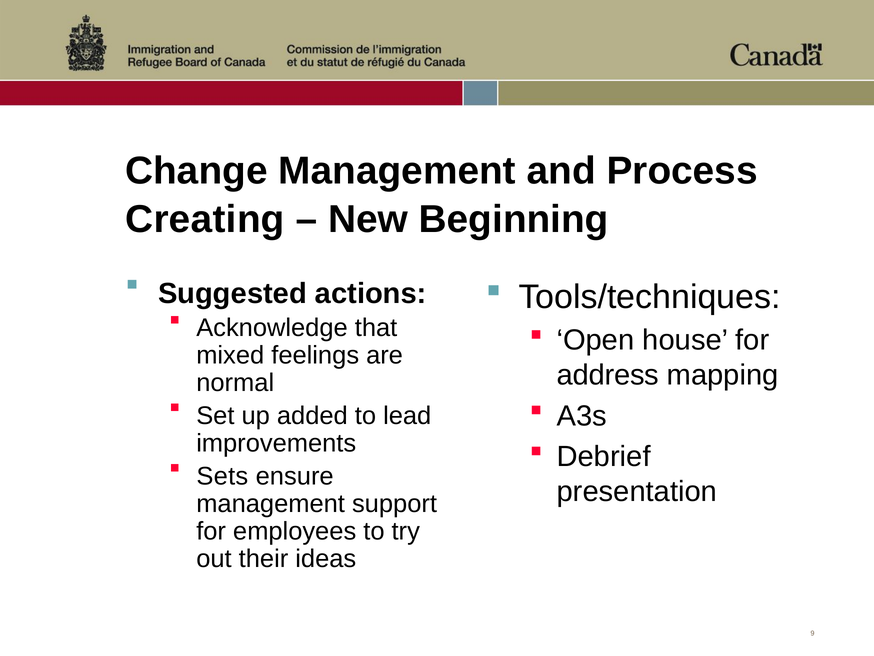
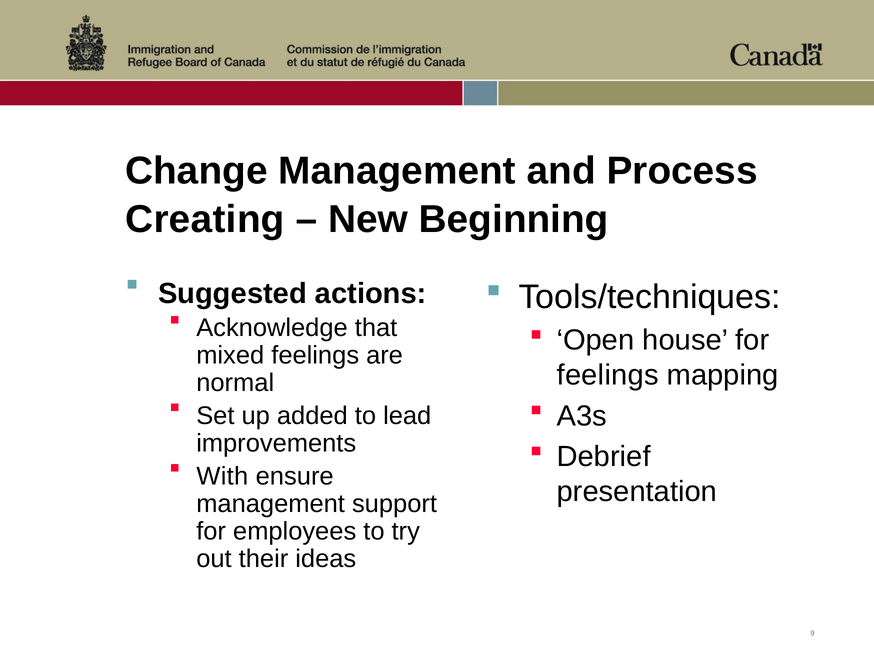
address at (608, 375): address -> feelings
Sets: Sets -> With
